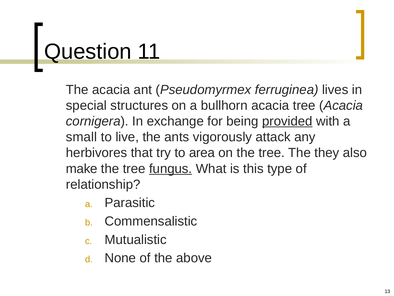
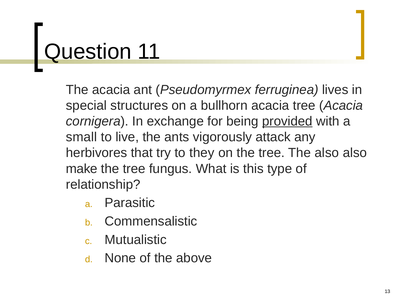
area: area -> they
The they: they -> also
fungus underline: present -> none
